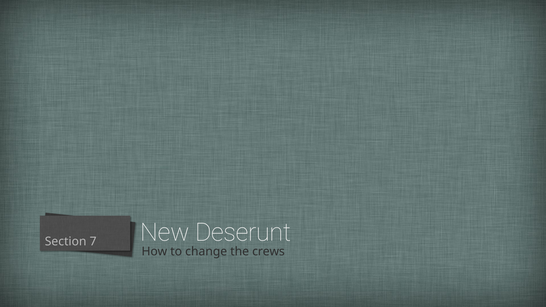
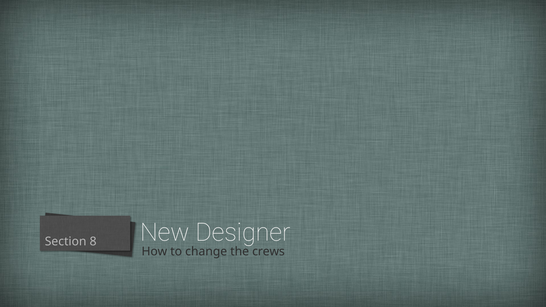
Deserunt: Deserunt -> Designer
7: 7 -> 8
